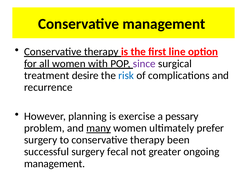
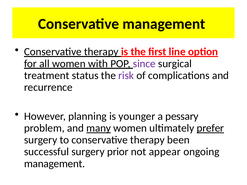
desire: desire -> status
risk colour: blue -> purple
exercise: exercise -> younger
prefer underline: none -> present
fecal: fecal -> prior
greater: greater -> appear
